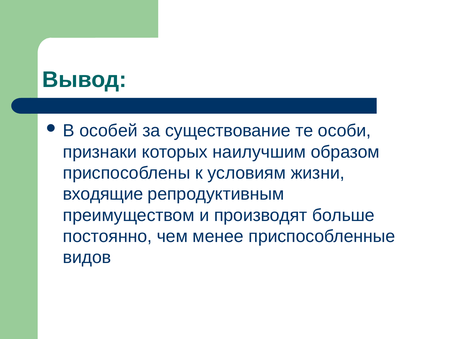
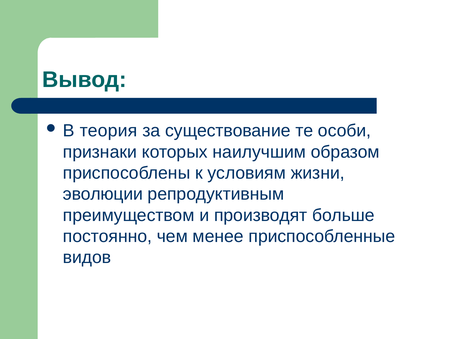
особей: особей -> теория
входящие: входящие -> эволюции
